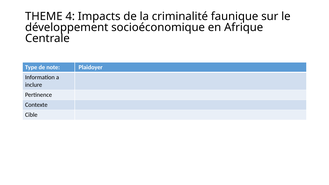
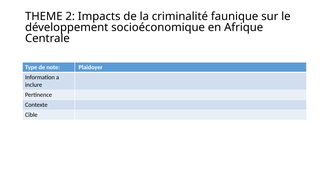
4: 4 -> 2
